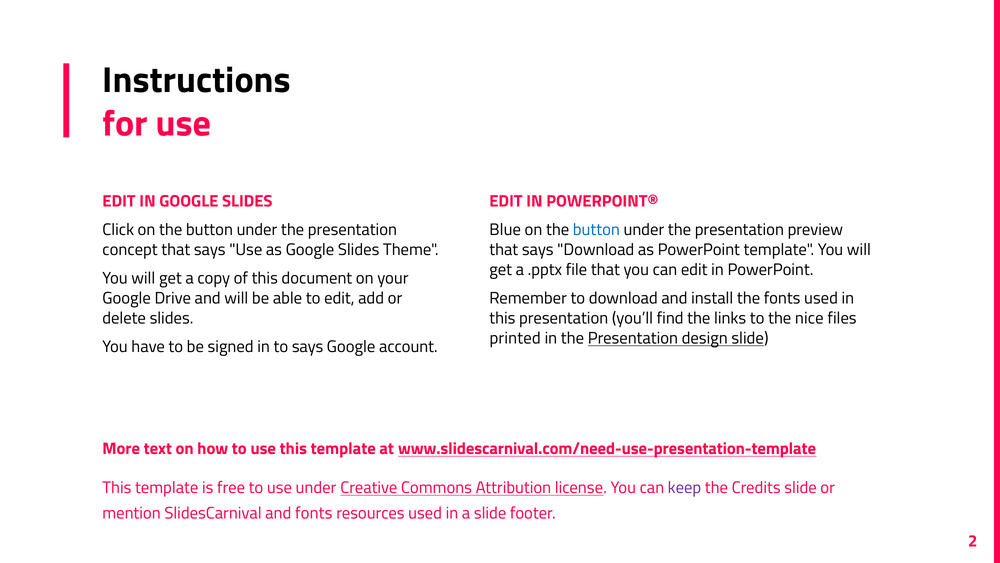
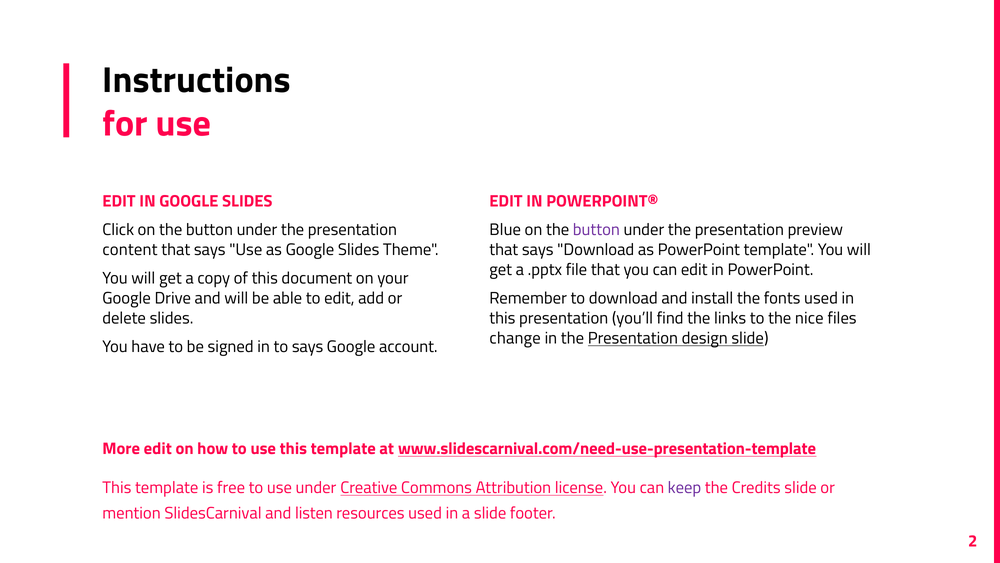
button at (596, 230) colour: blue -> purple
concept: concept -> content
printed: printed -> change
More text: text -> edit
and fonts: fonts -> listen
